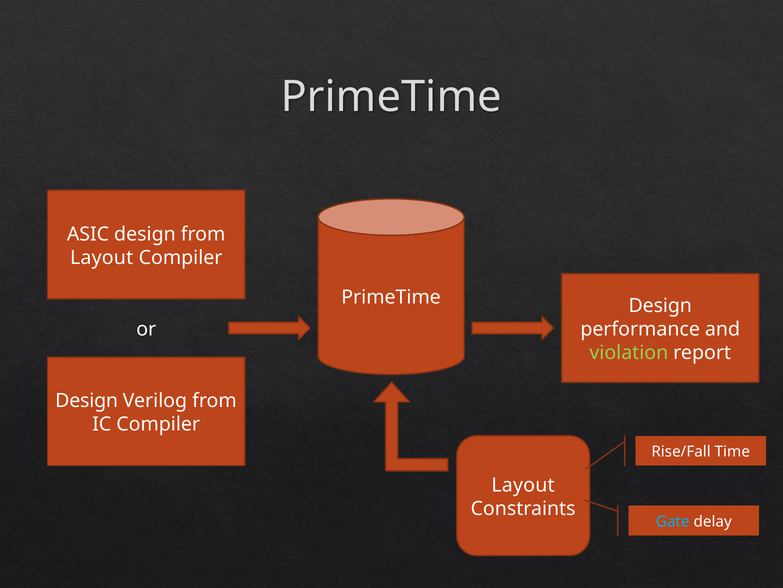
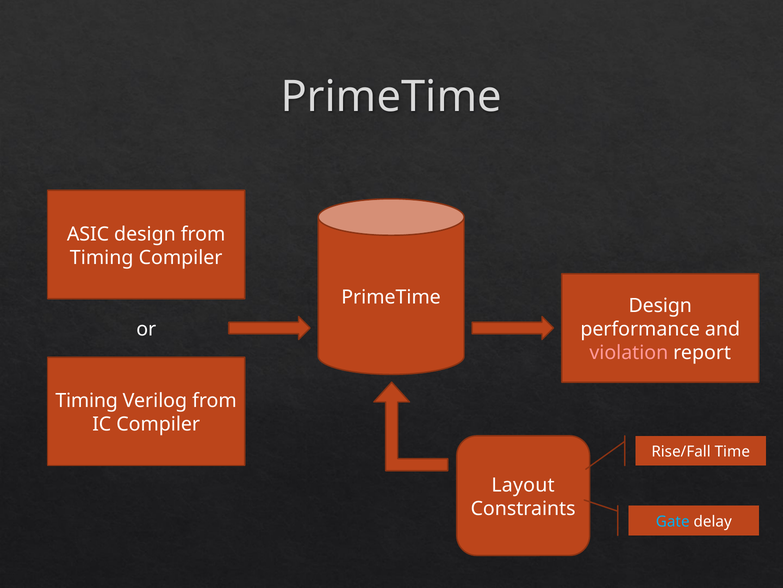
Layout at (102, 257): Layout -> Timing
violation colour: light green -> pink
Design at (87, 400): Design -> Timing
